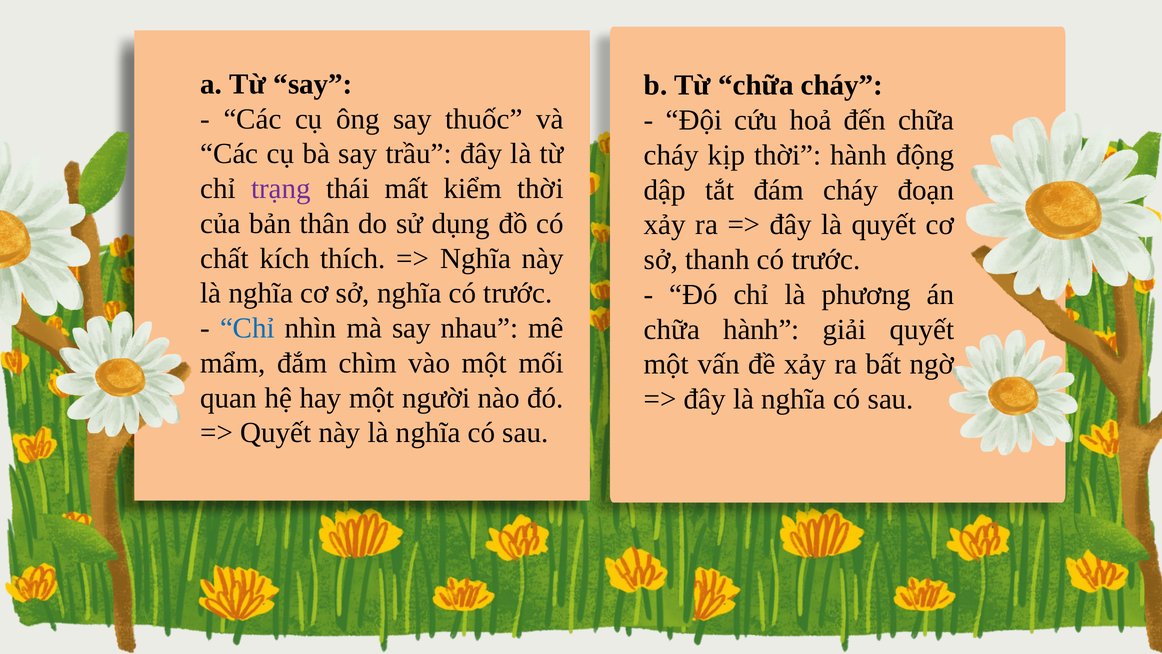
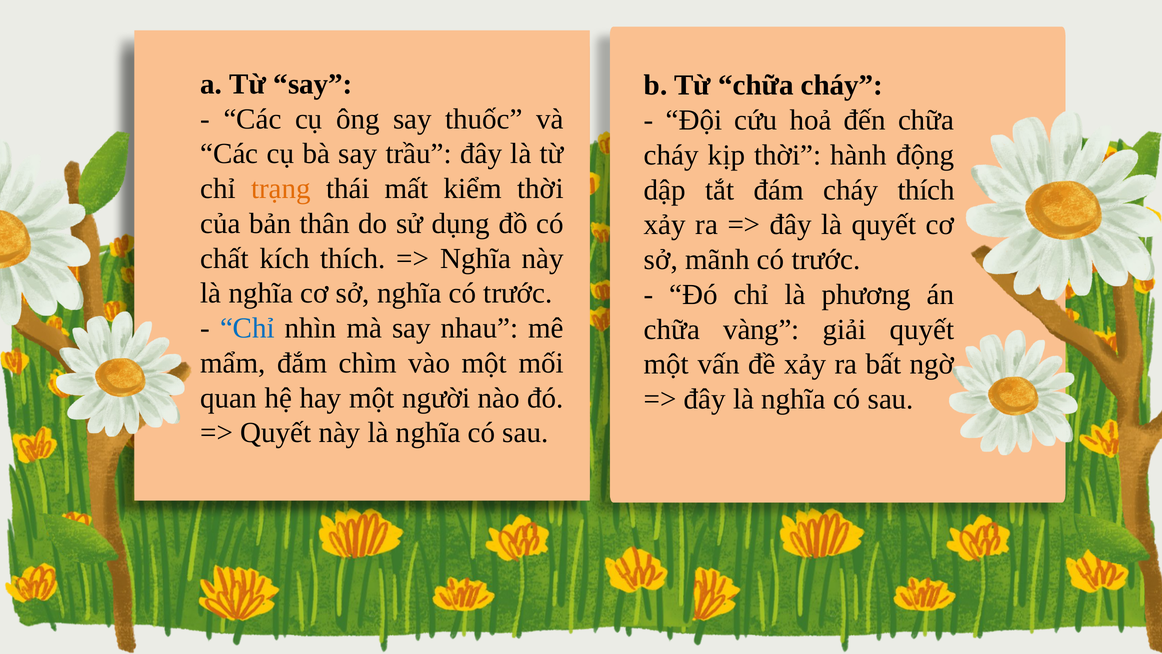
trạng colour: purple -> orange
cháy đoạn: đoạn -> thích
thanh: thanh -> mãnh
chữa hành: hành -> vàng
